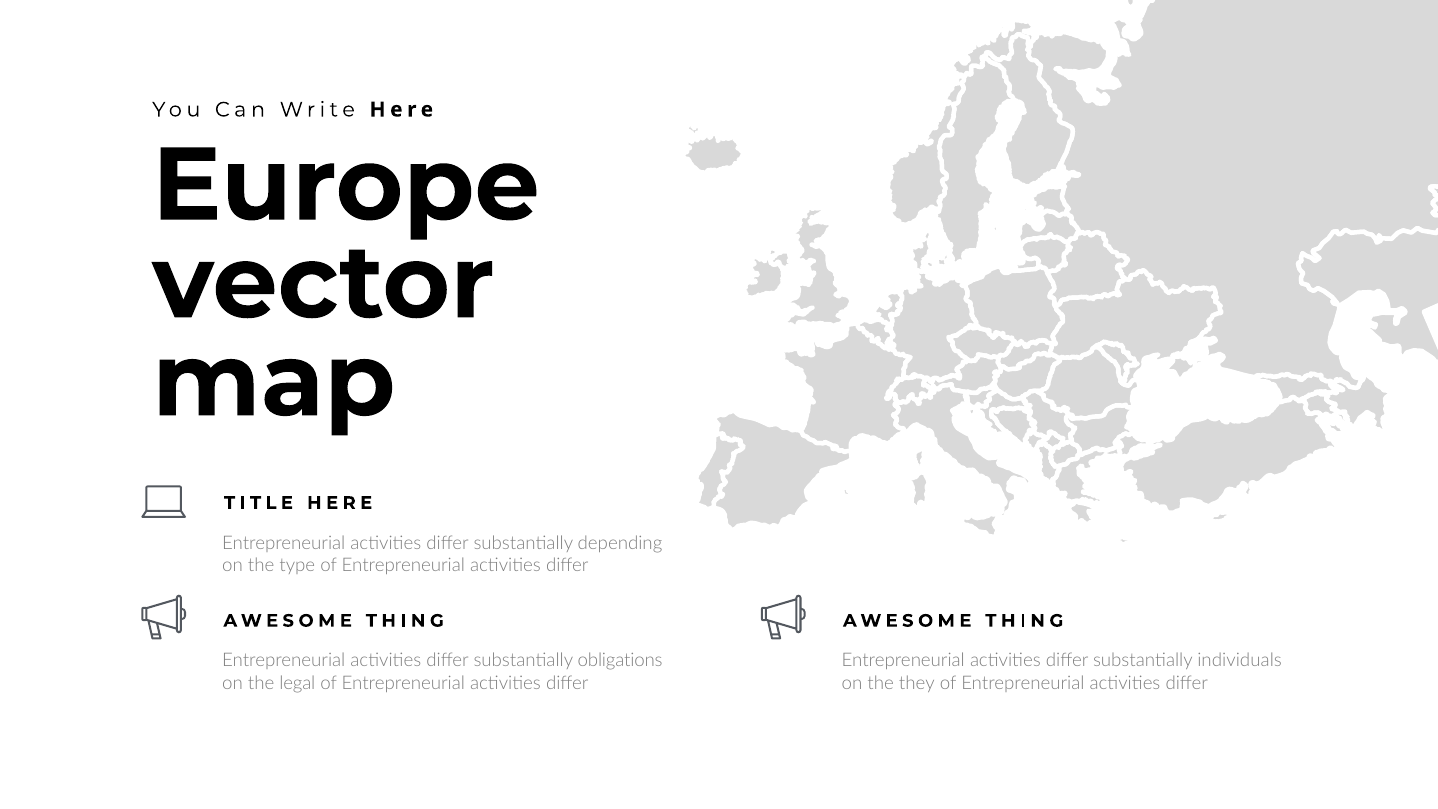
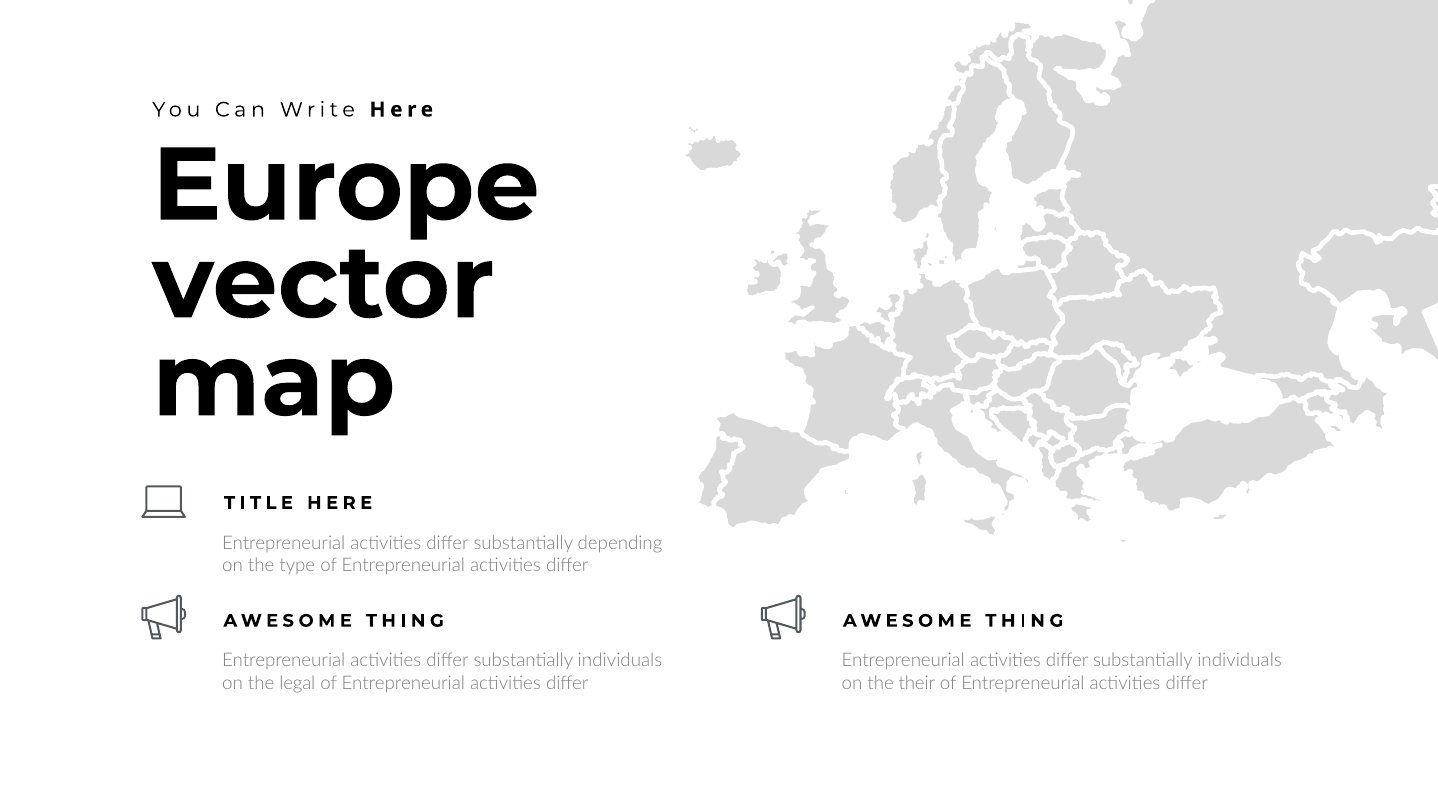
obligations at (620, 661): obligations -> individuals
they: they -> their
